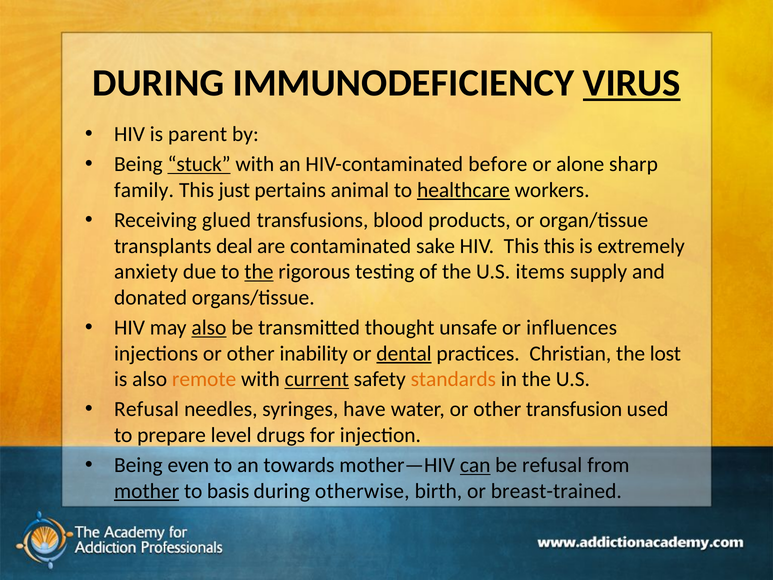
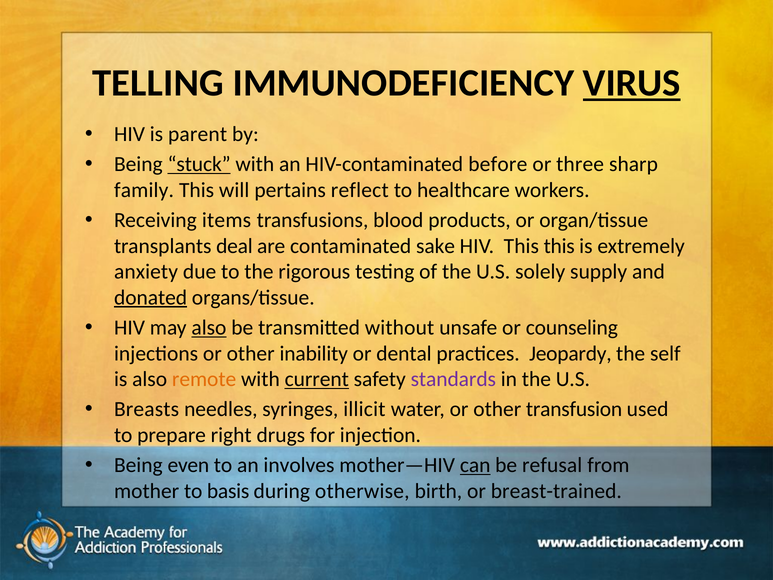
DURING at (158, 83): DURING -> TELLING
alone: alone -> three
just: just -> will
animal: animal -> reflect
healthcare underline: present -> none
glued: glued -> items
the at (259, 272) underline: present -> none
items: items -> solely
donated underline: none -> present
thought: thought -> without
influences: influences -> counseling
dental underline: present -> none
Christian: Christian -> Jeopardy
lost: lost -> self
standards colour: orange -> purple
Refusal at (147, 409): Refusal -> Breasts
have: have -> illicit
level: level -> right
towards: towards -> involves
mother underline: present -> none
